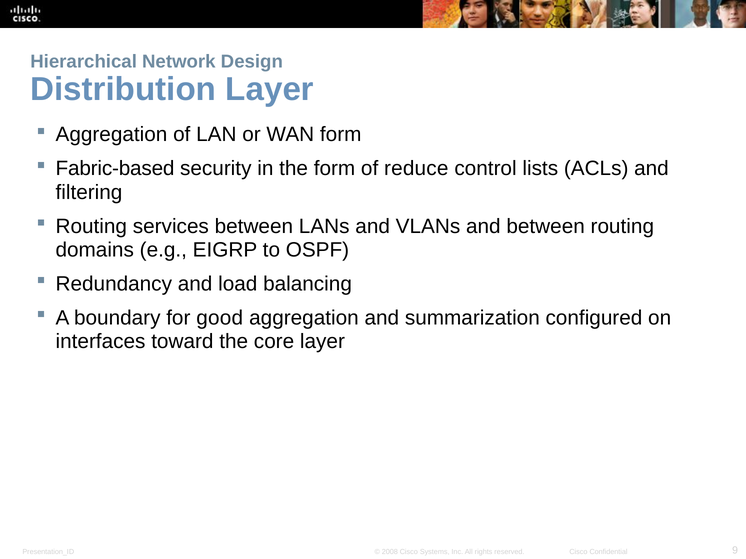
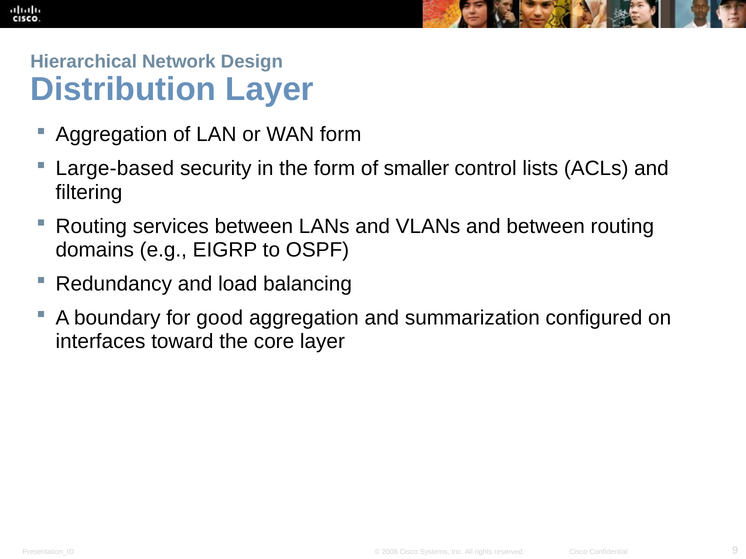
Fabric-based: Fabric-based -> Large-based
reduce: reduce -> smaller
